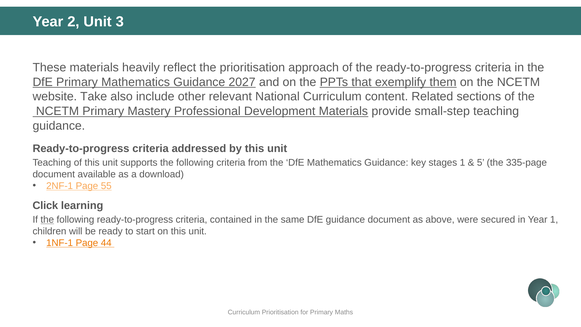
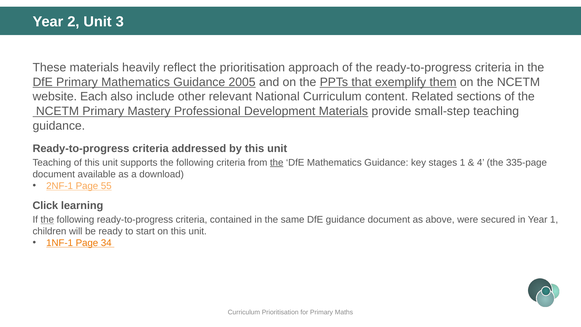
2027: 2027 -> 2005
Take: Take -> Each
the at (277, 163) underline: none -> present
5: 5 -> 4
44: 44 -> 34
